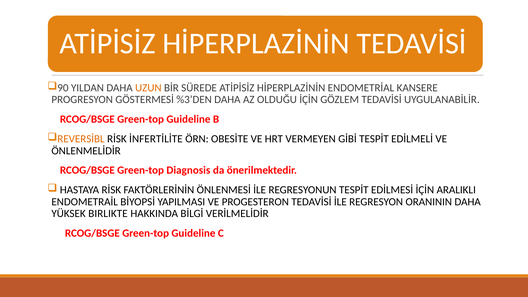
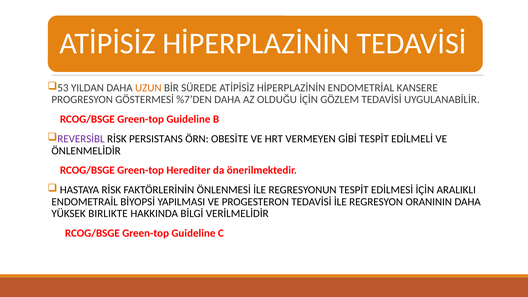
90: 90 -> 53
%3’DEN: %3’DEN -> %7’DEN
REVERSİBL colour: orange -> purple
İNFERTİLİTE: İNFERTİLİTE -> PERSISTANS
Diagnosis: Diagnosis -> Herediter
